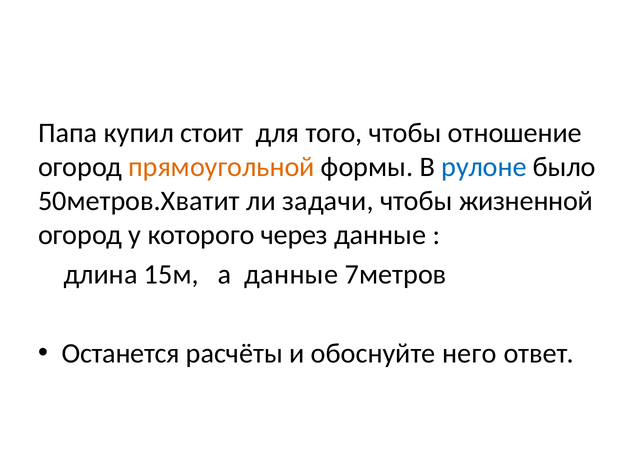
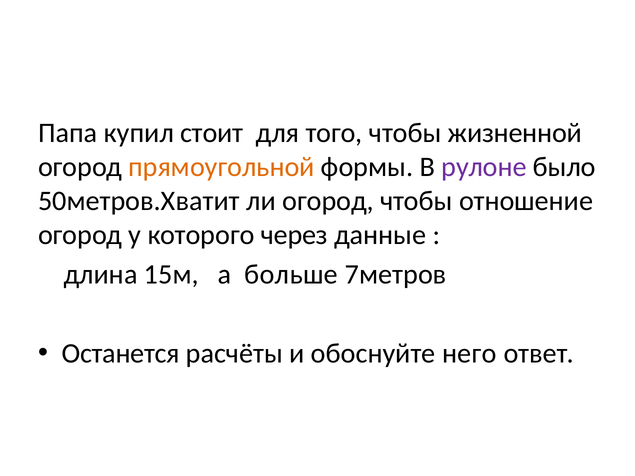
отношение: отношение -> жизненной
рулоне colour: blue -> purple
ли задачи: задачи -> огород
жизненной: жизненной -> отношение
а данные: данные -> больше
